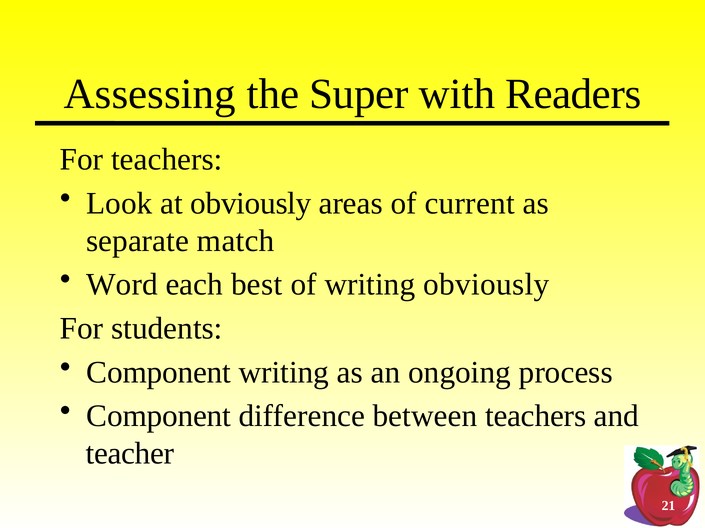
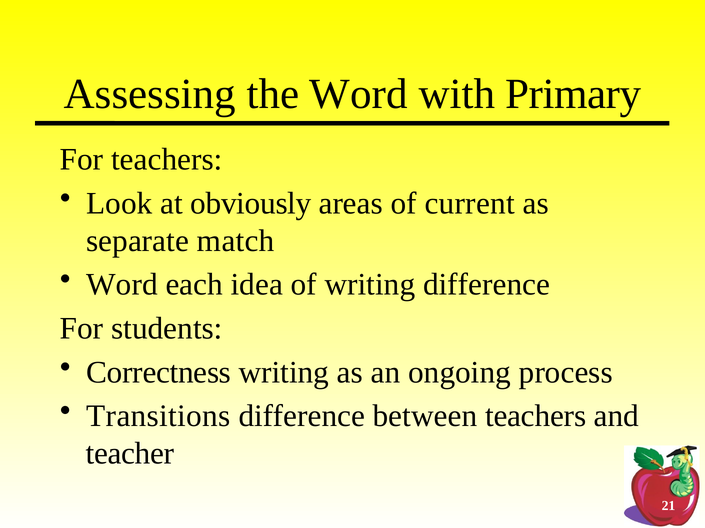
the Super: Super -> Word
Readers: Readers -> Primary
best: best -> idea
writing obviously: obviously -> difference
Component at (159, 373): Component -> Correctness
Component at (159, 417): Component -> Transitions
